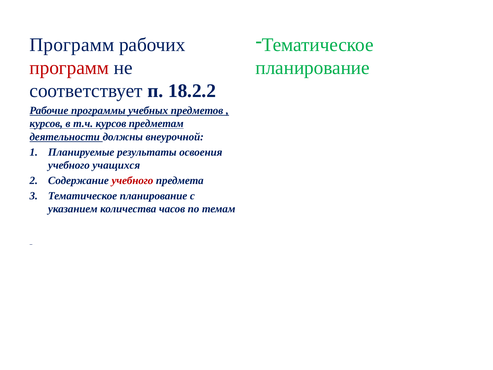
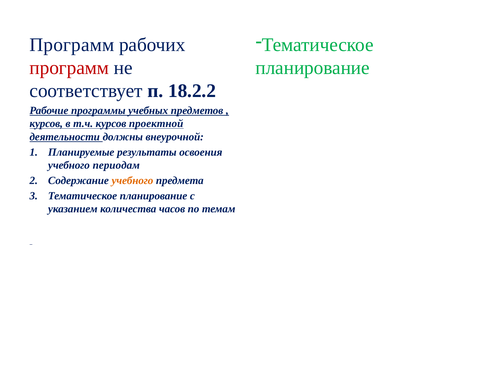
предметам: предметам -> проектной
учащихся: учащихся -> периодам
учебного at (132, 180) colour: red -> orange
